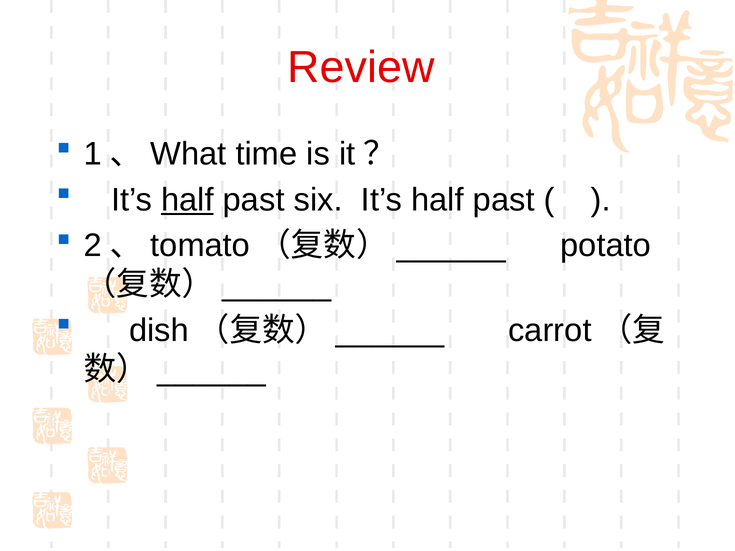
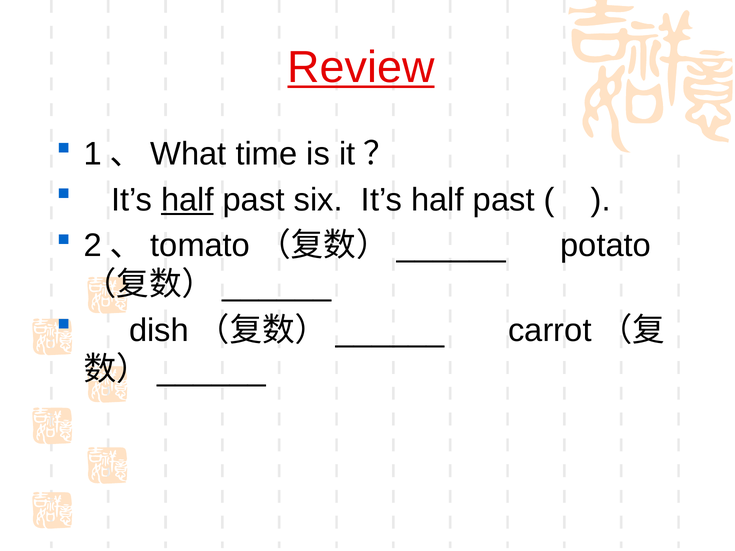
Review underline: none -> present
